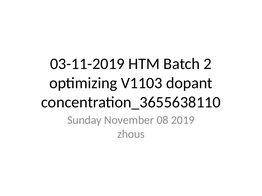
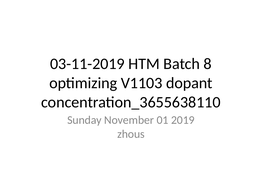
2: 2 -> 8
08: 08 -> 01
